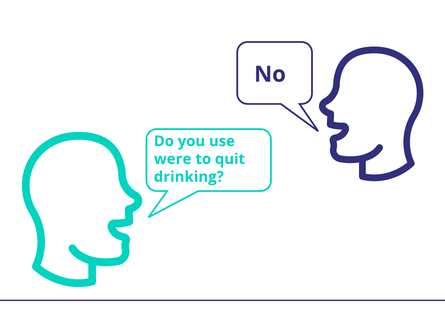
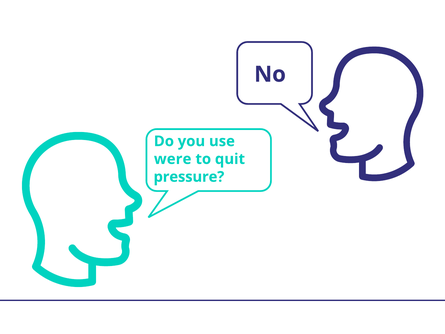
drinking: drinking -> pressure
